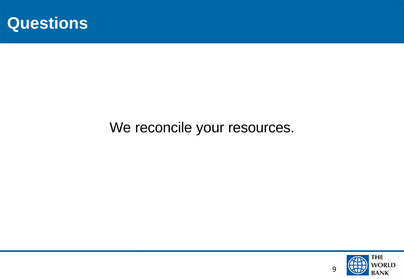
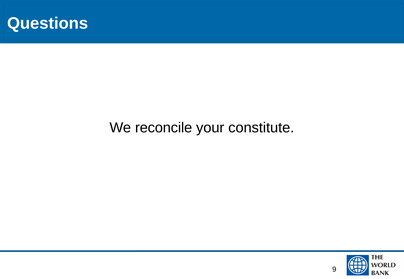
resources: resources -> constitute
